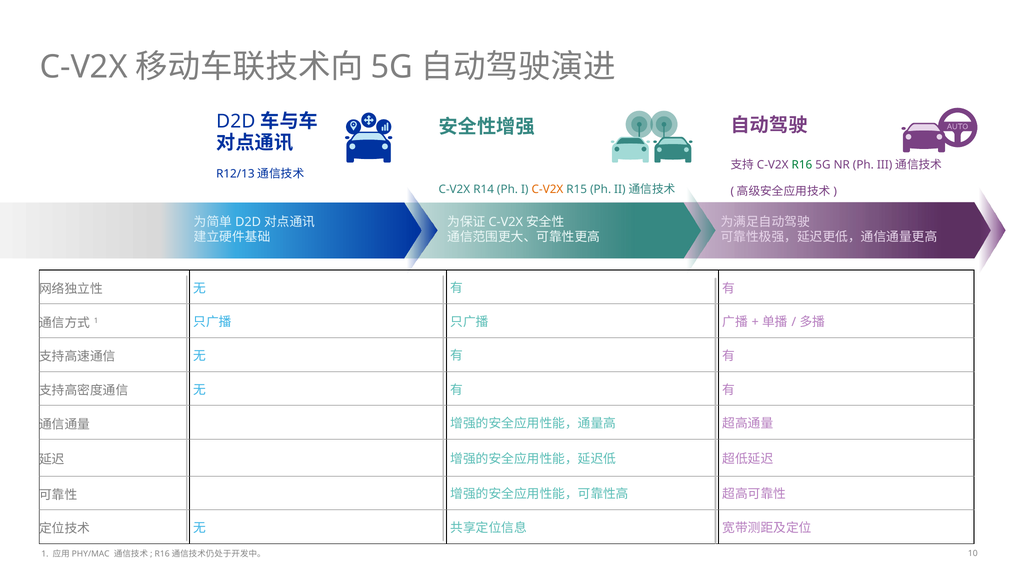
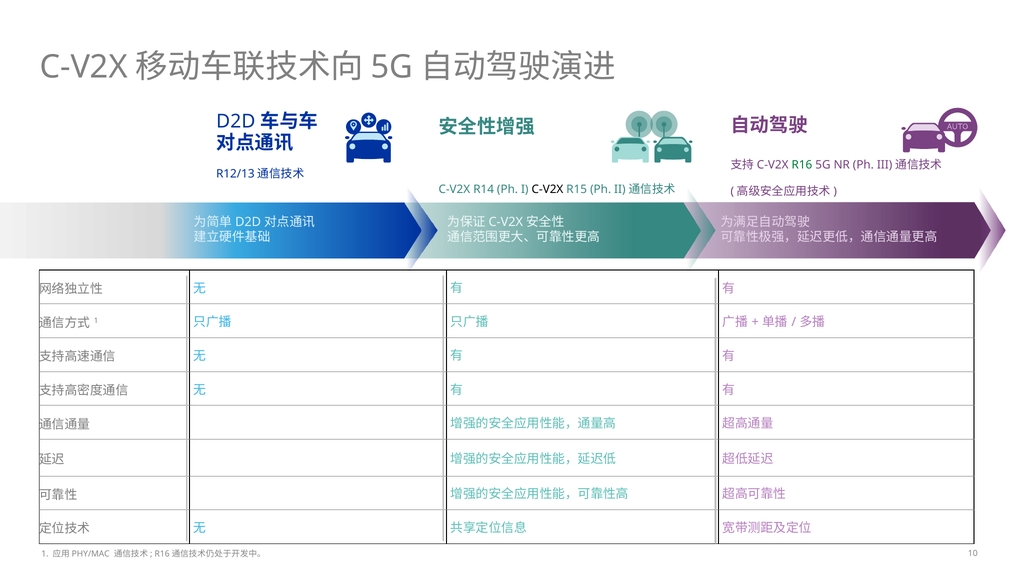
C-V2X at (547, 189) colour: orange -> black
